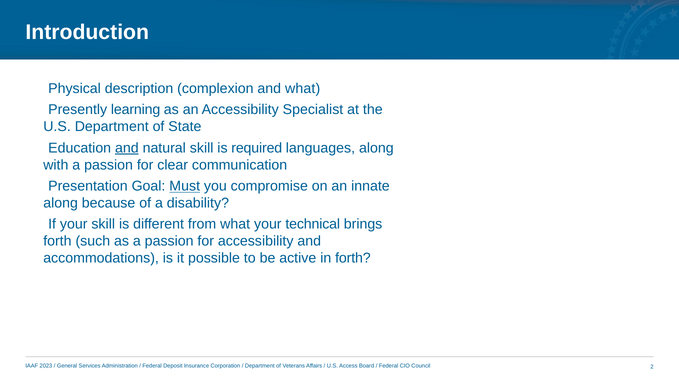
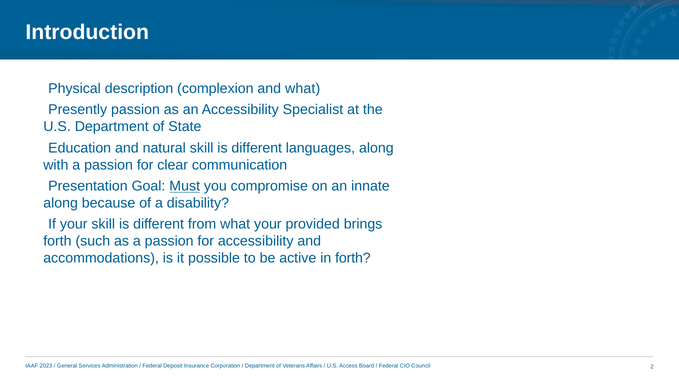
learning at (136, 110): learning -> passion
and at (127, 148) underline: present -> none
natural skill is required: required -> different
technical: technical -> provided
